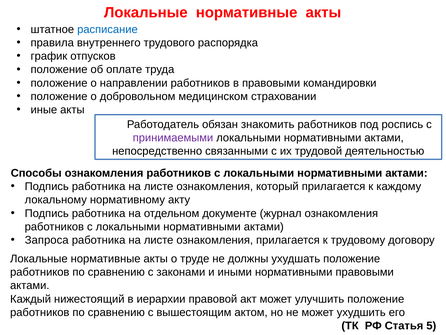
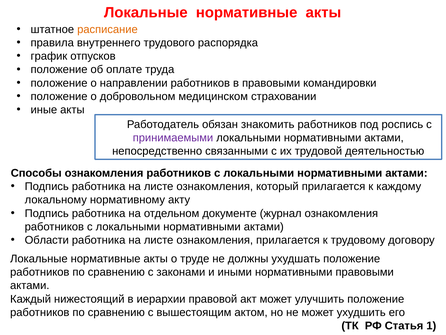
расписание colour: blue -> orange
Запроса: Запроса -> Области
5: 5 -> 1
